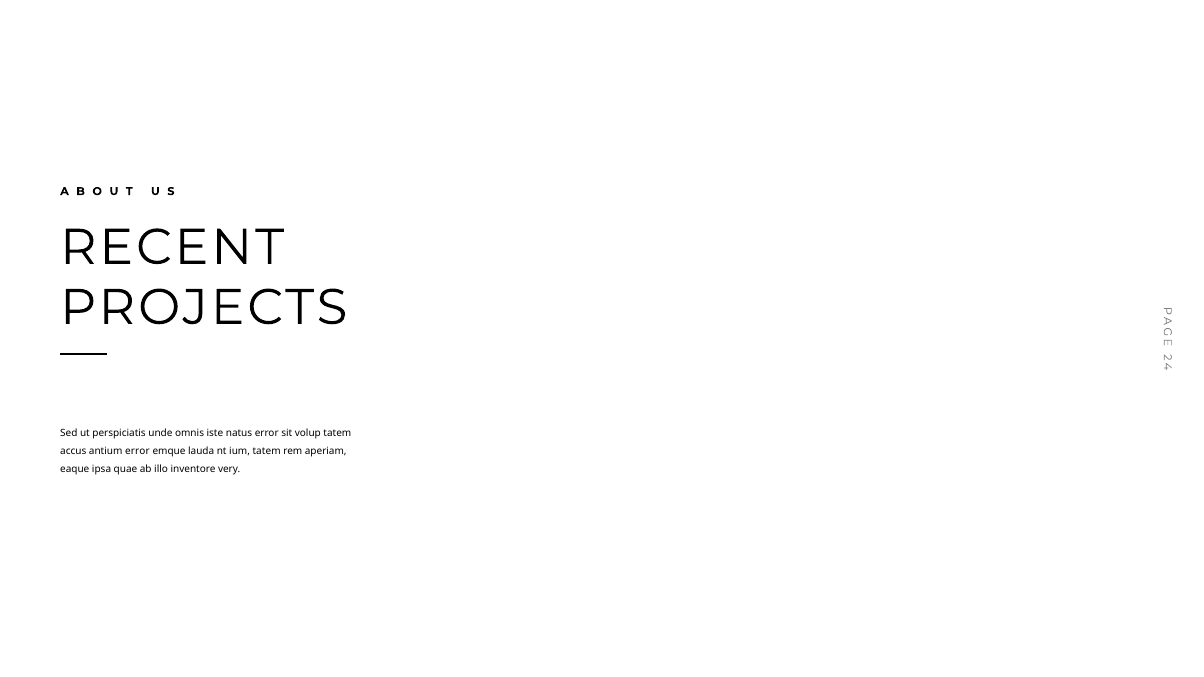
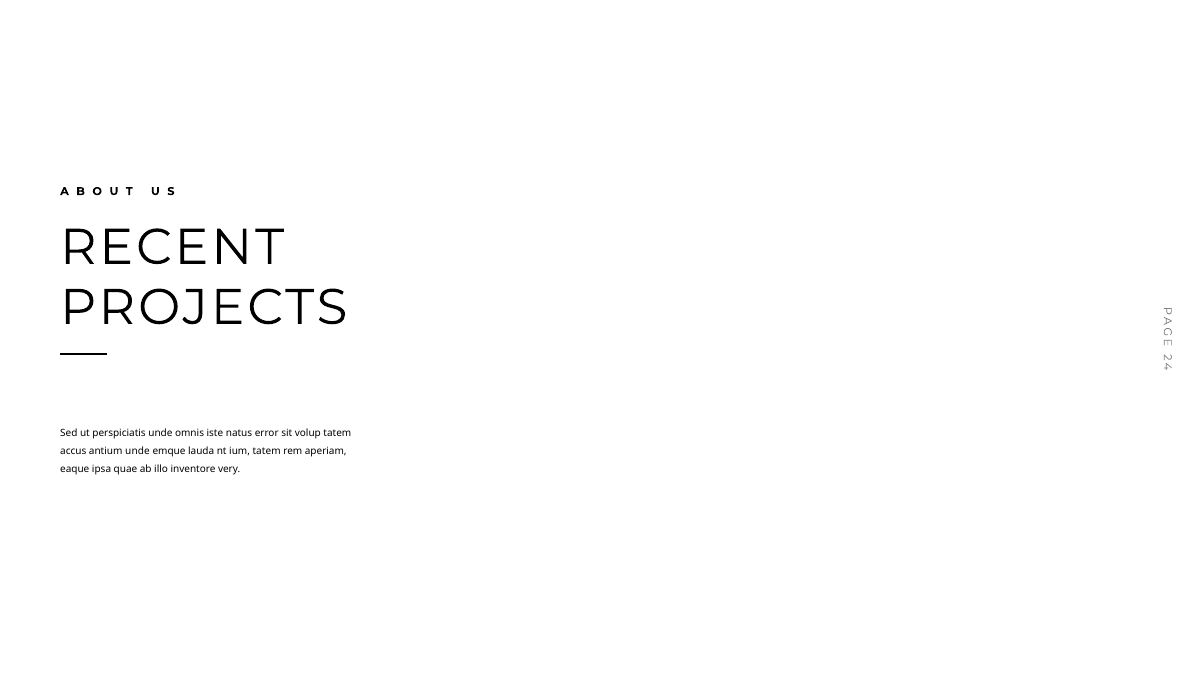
antium error: error -> unde
